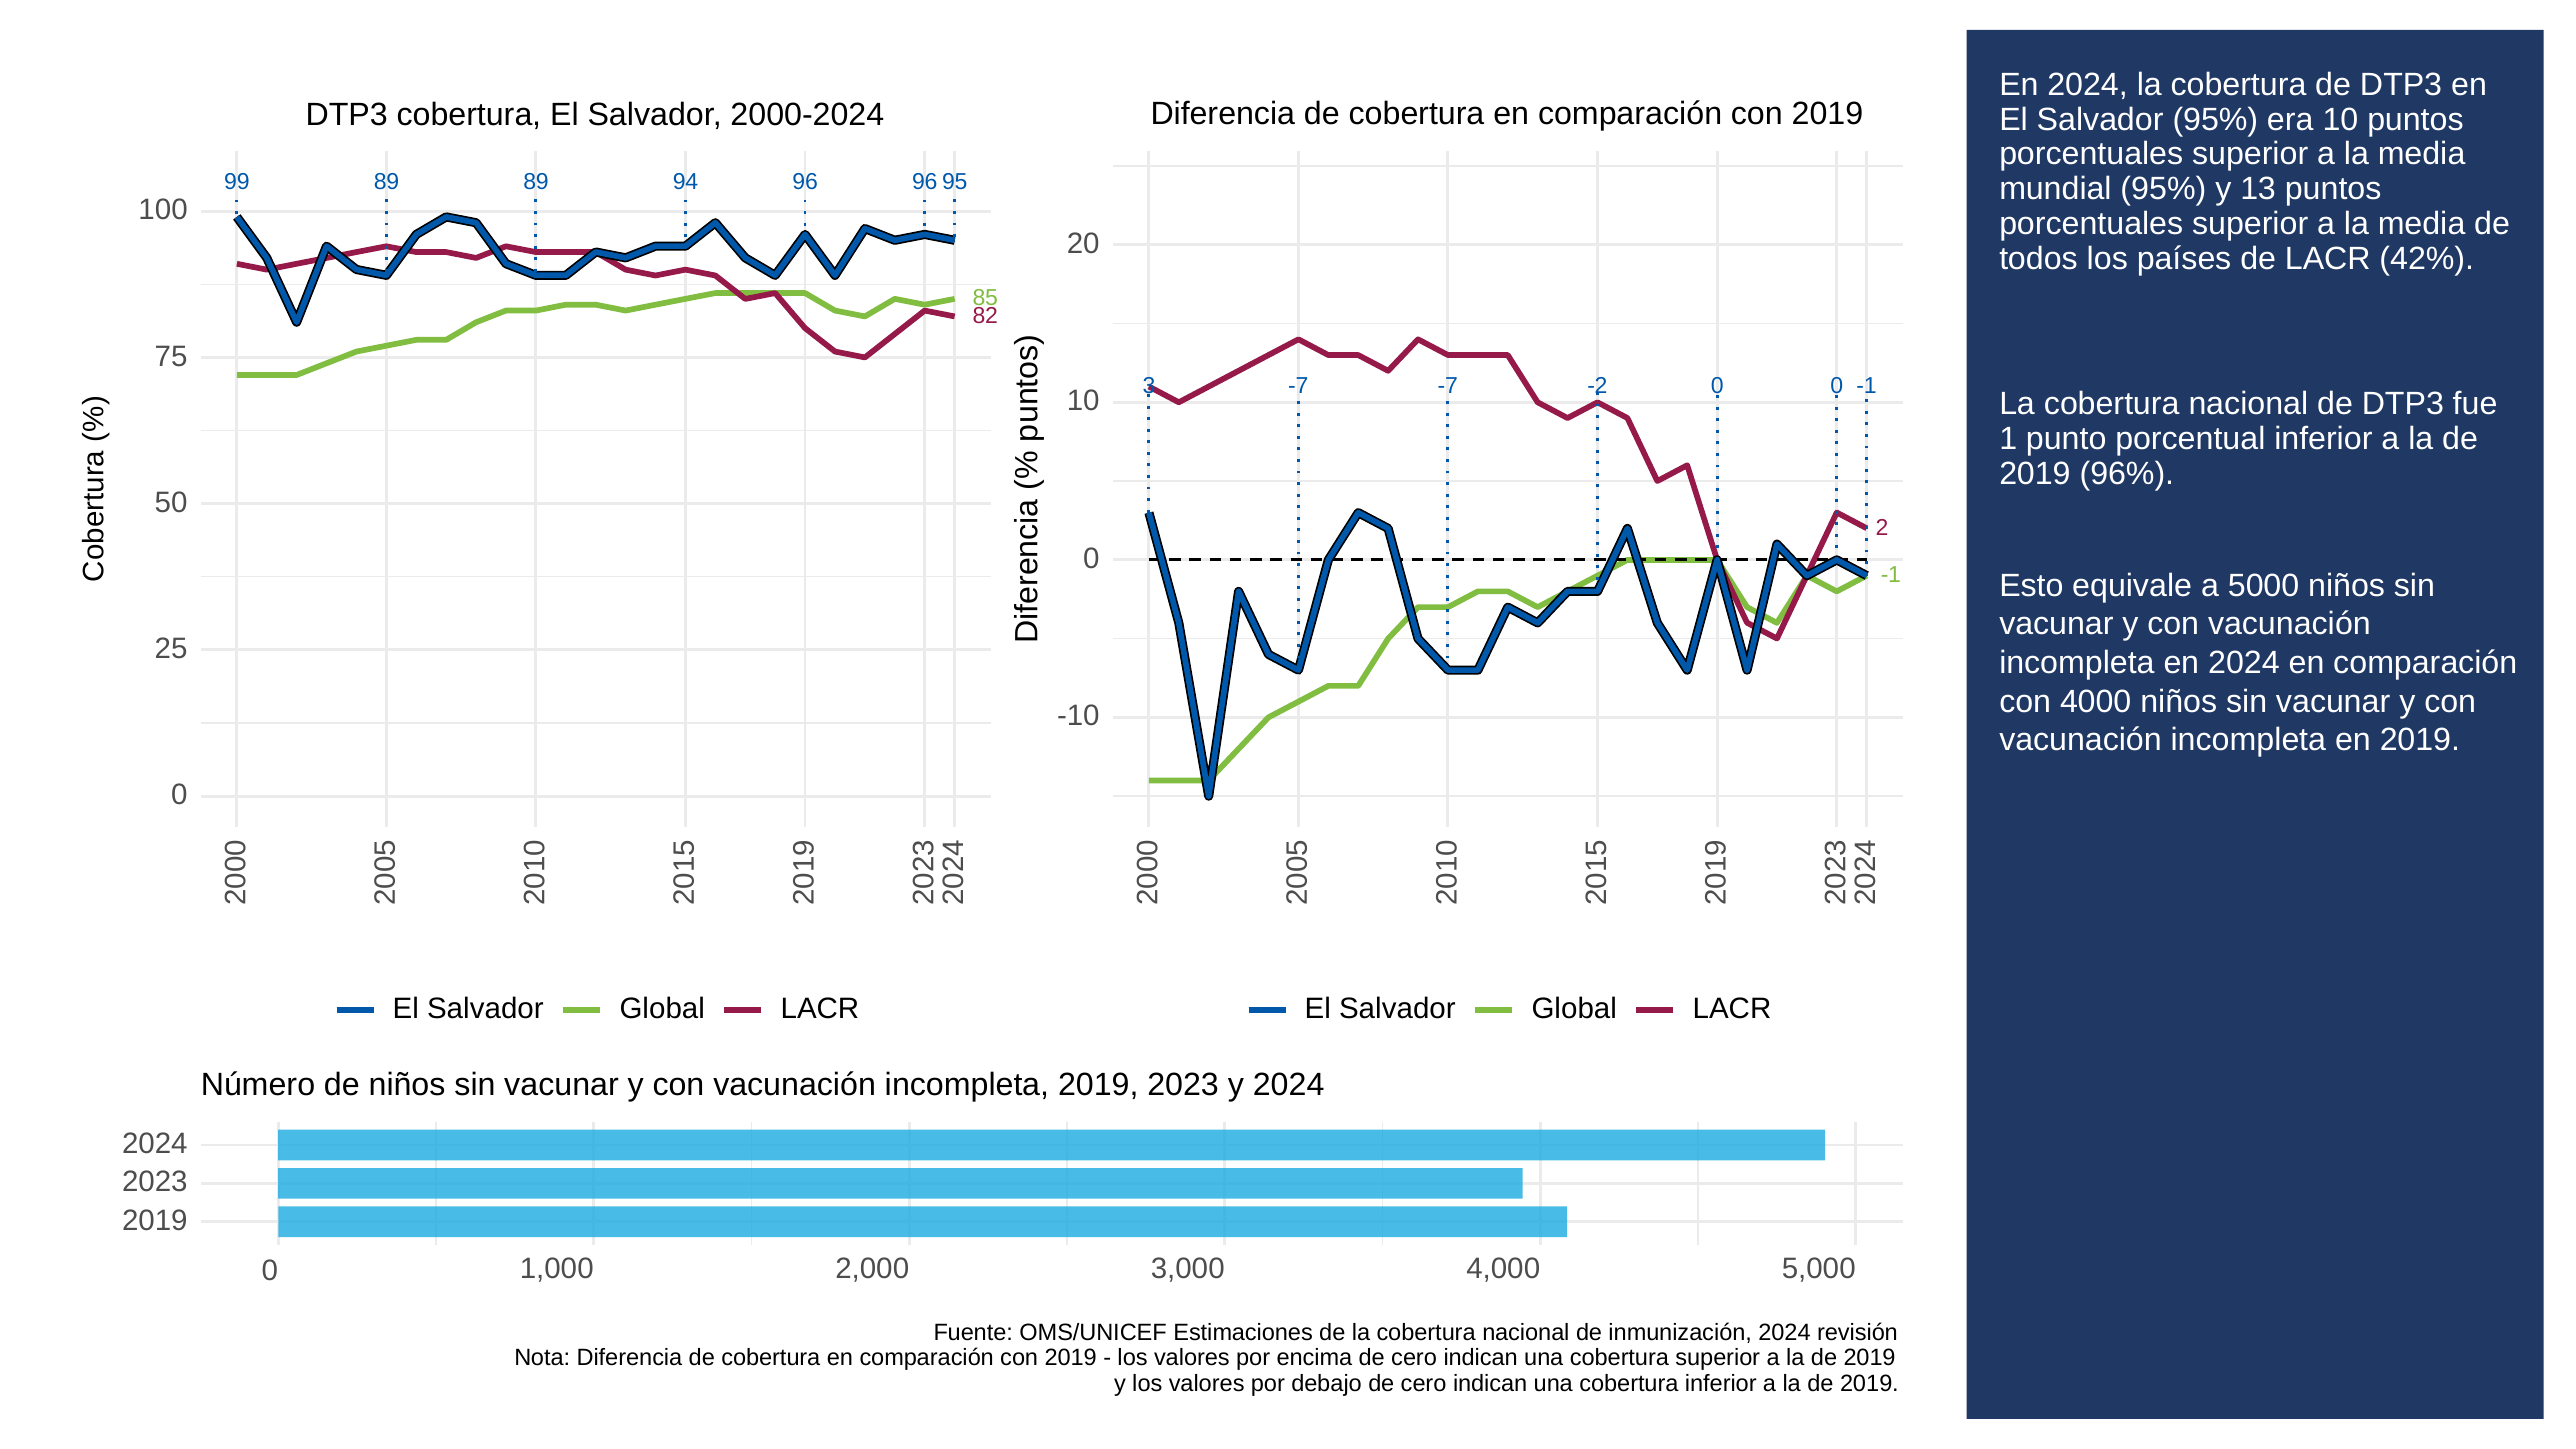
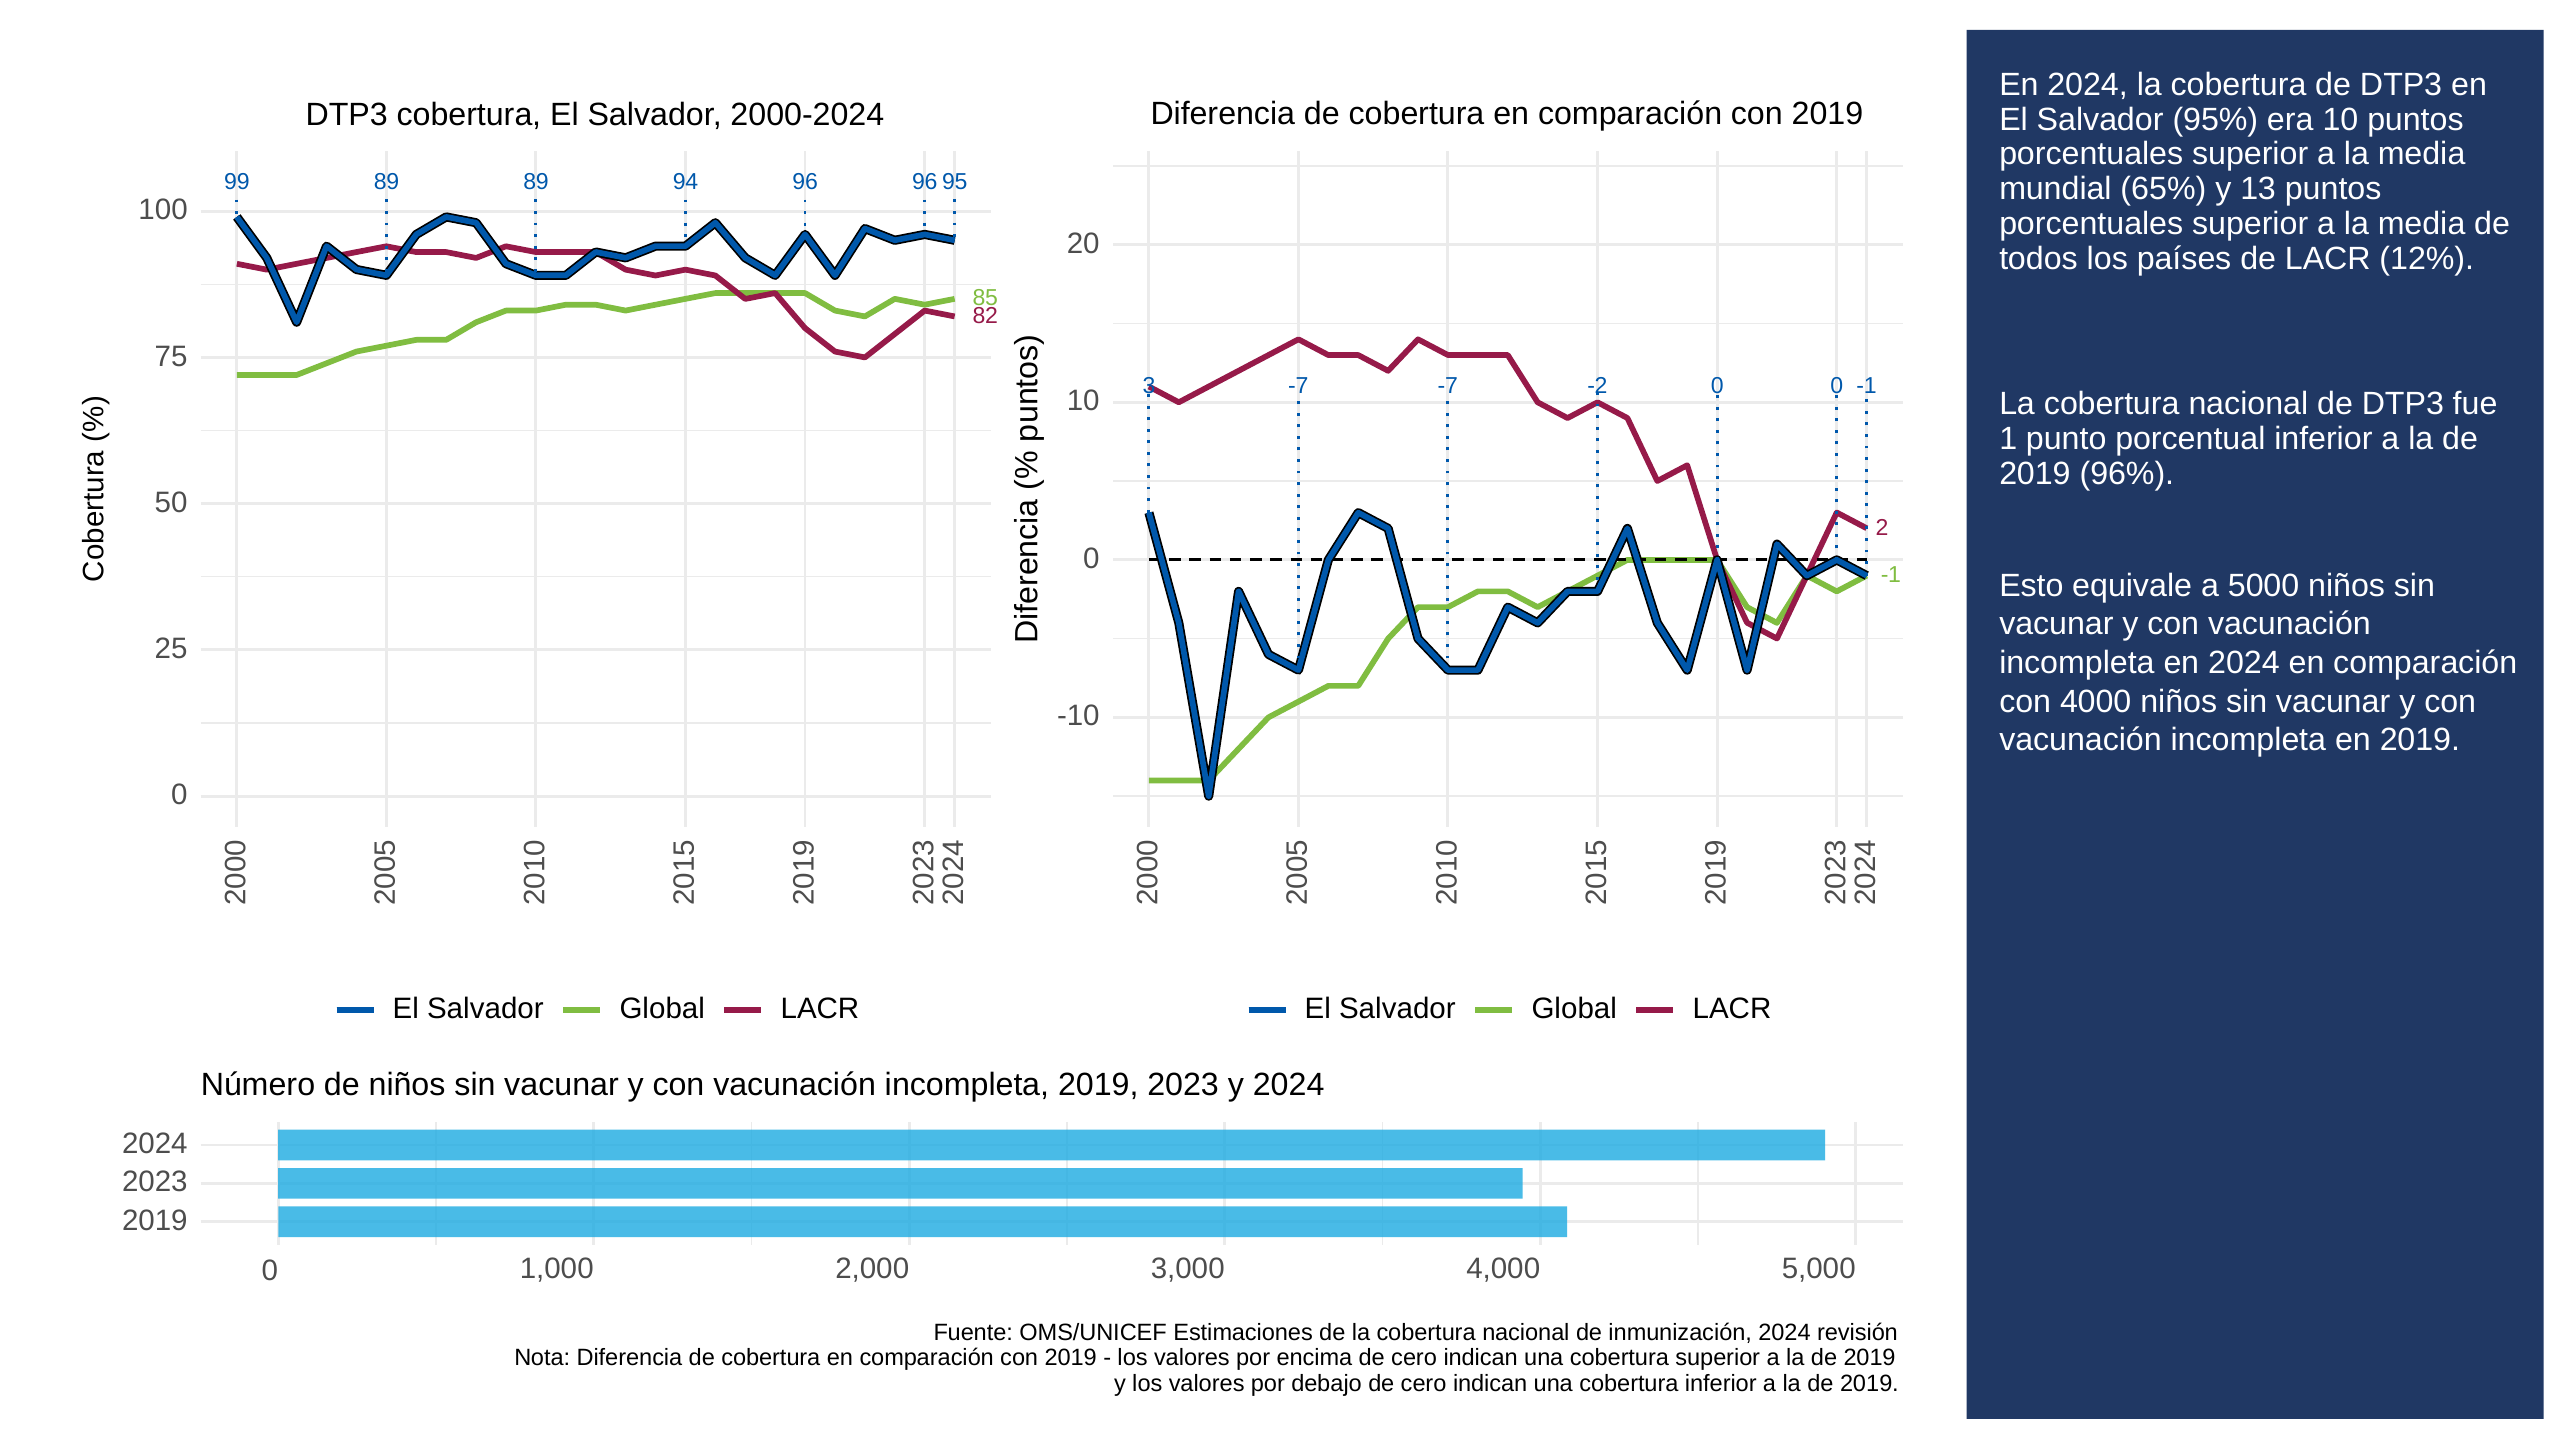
mundial 95%: 95% -> 65%
42%: 42% -> 12%
